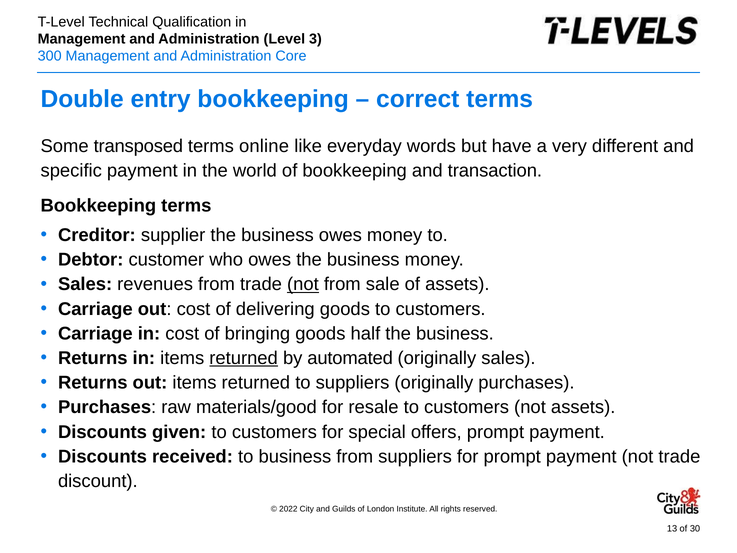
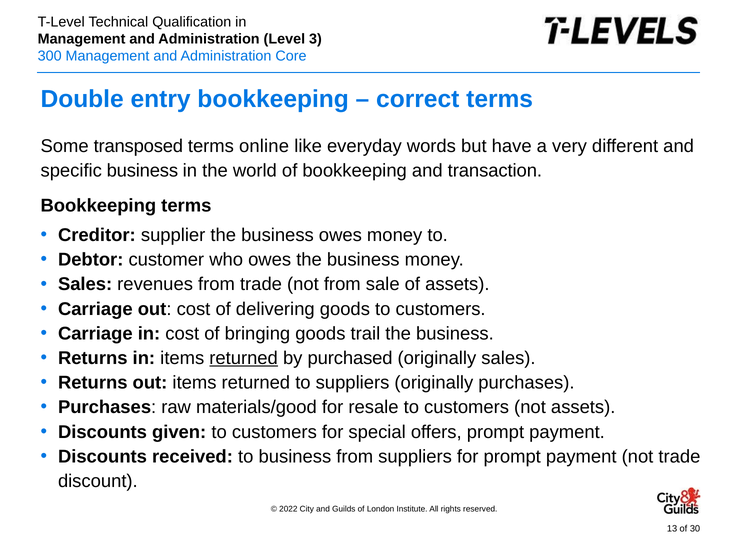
specific payment: payment -> business
not at (303, 284) underline: present -> none
half: half -> trail
automated: automated -> purchased
